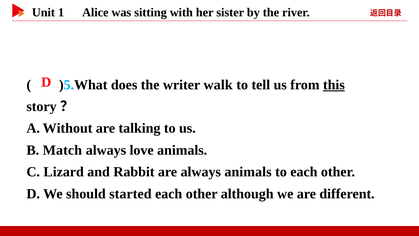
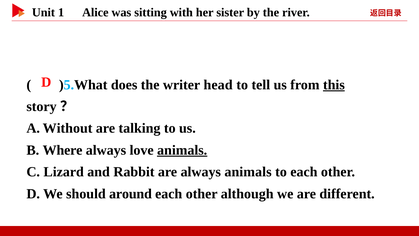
walk: walk -> head
Match: Match -> Where
animals at (182, 150) underline: none -> present
started: started -> around
